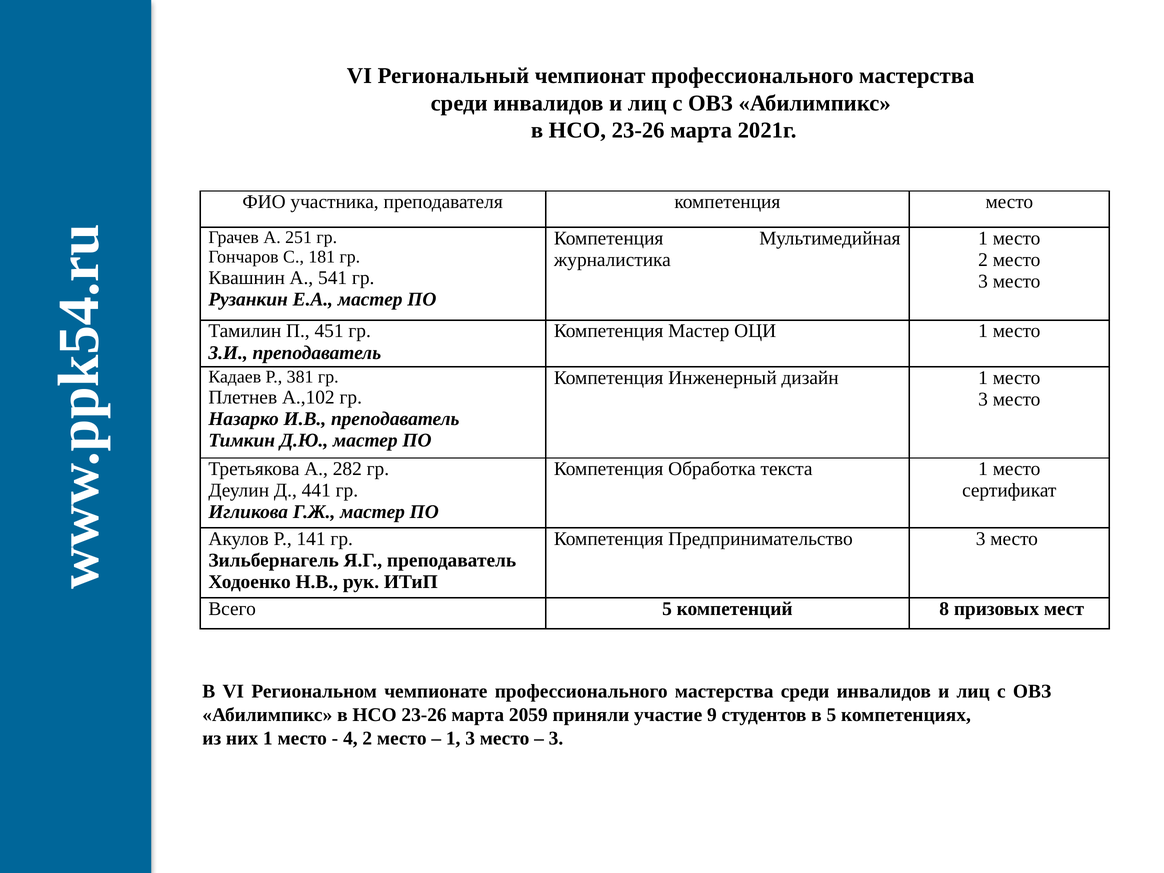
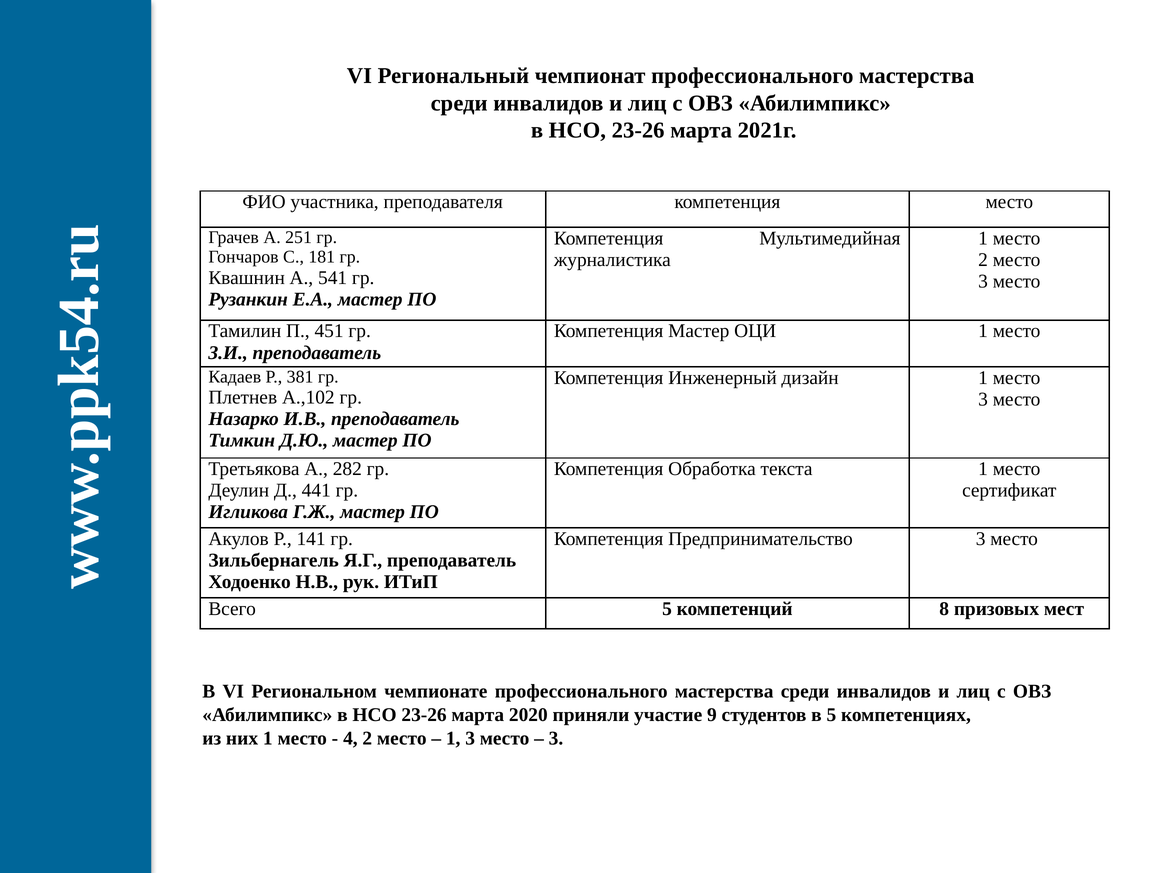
2059: 2059 -> 2020
